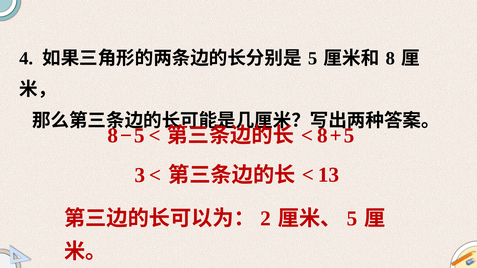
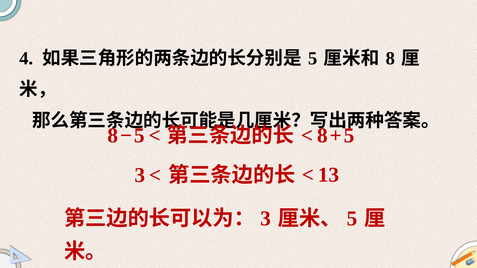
2: 2 -> 3
